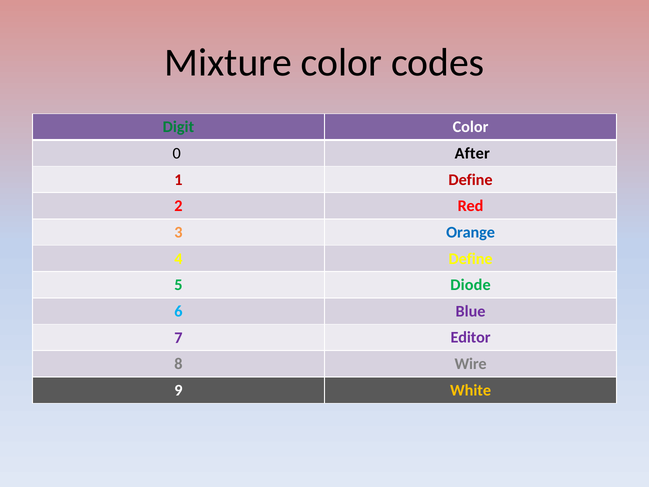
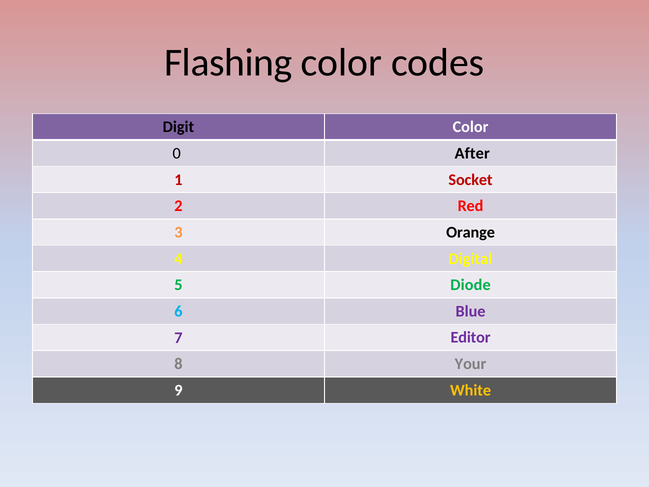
Mixture: Mixture -> Flashing
Digit colour: green -> black
1 Define: Define -> Socket
Orange colour: blue -> black
4 Define: Define -> Digital
Wire: Wire -> Your
